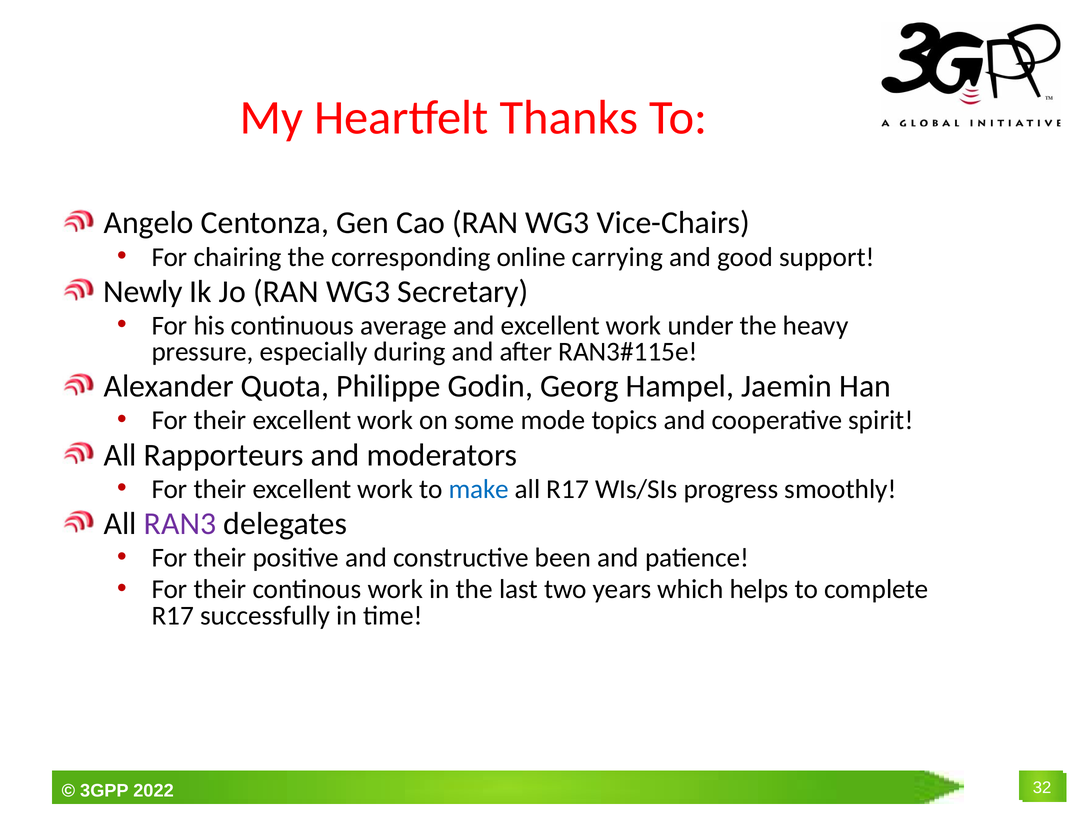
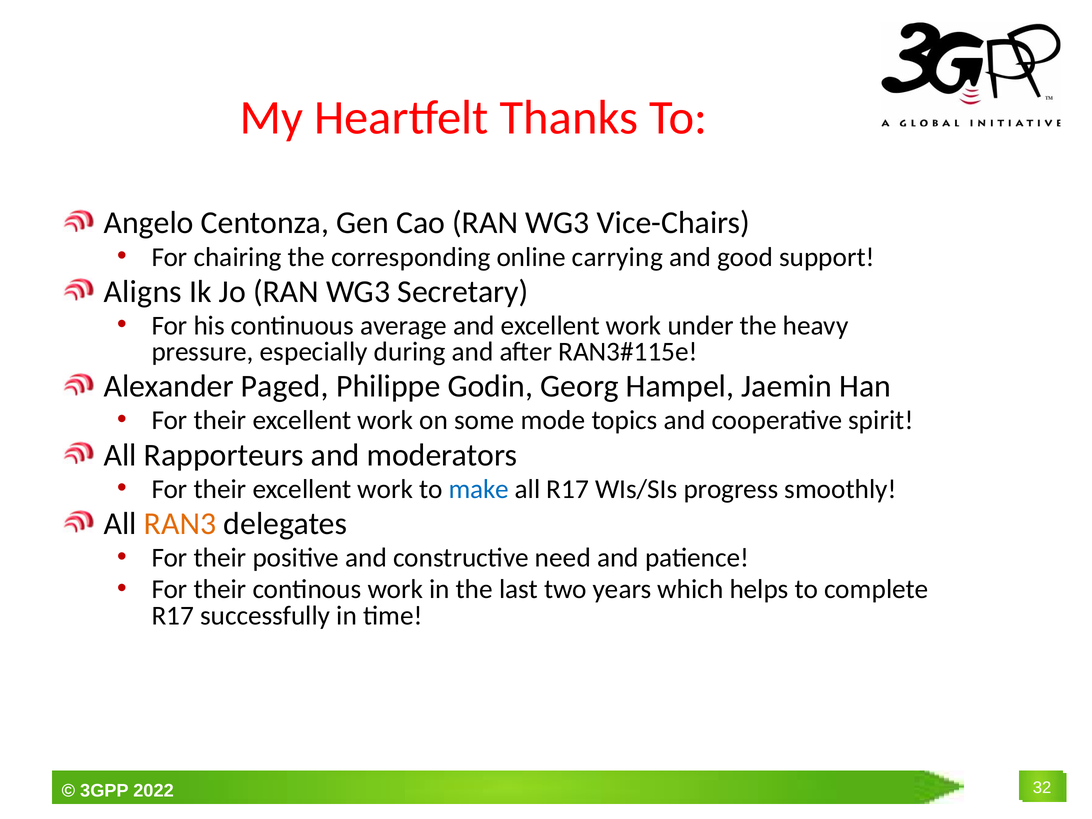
Newly: Newly -> Aligns
Quota: Quota -> Paged
RAN3 colour: purple -> orange
been: been -> need
